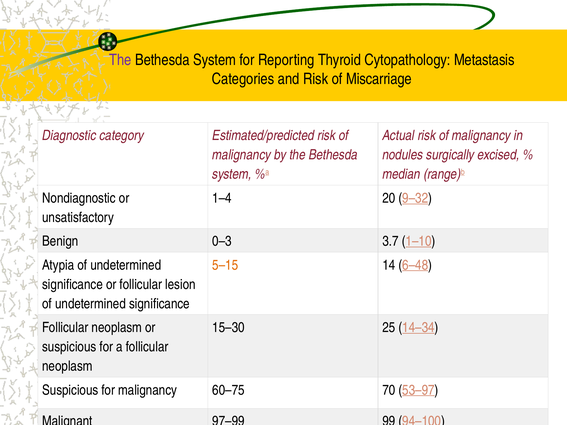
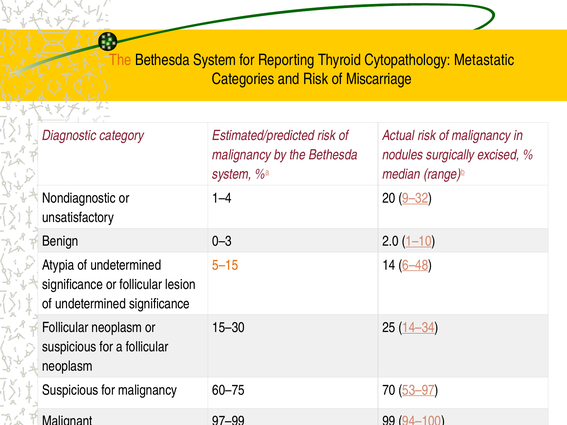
The at (120, 60) colour: purple -> orange
Metastasis: Metastasis -> Metastatic
3.7: 3.7 -> 2.0
